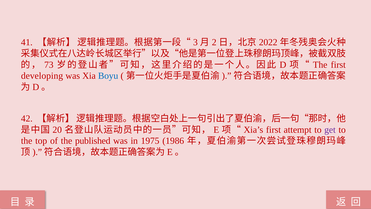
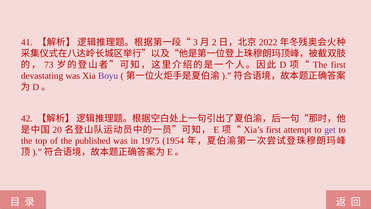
developing: developing -> devastating
Boyu colour: blue -> purple
1986: 1986 -> 1954
